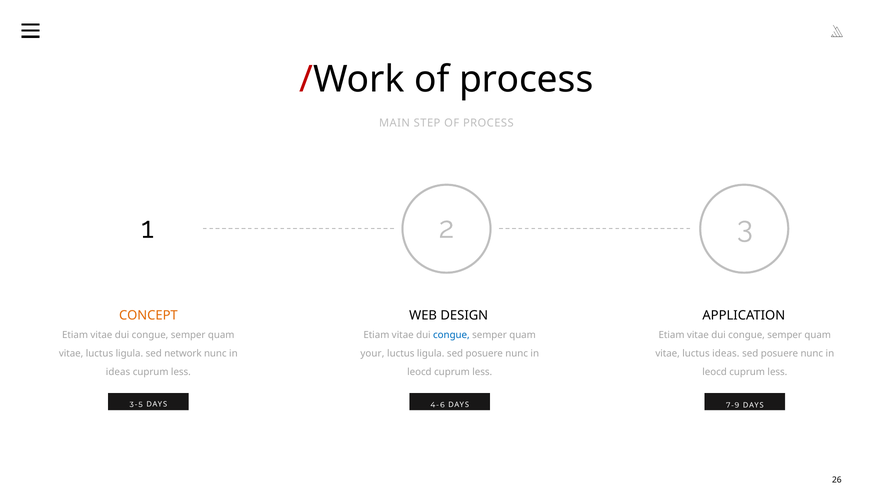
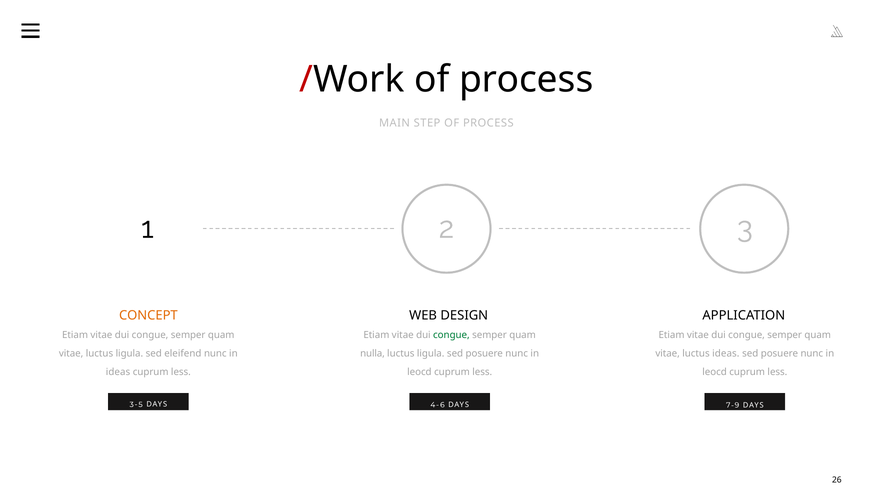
congue at (451, 335) colour: blue -> green
network: network -> eleifend
your: your -> nulla
